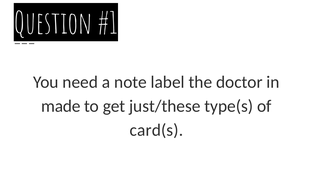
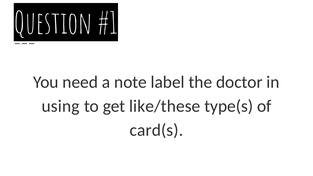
made: made -> using
just/these: just/these -> like/these
